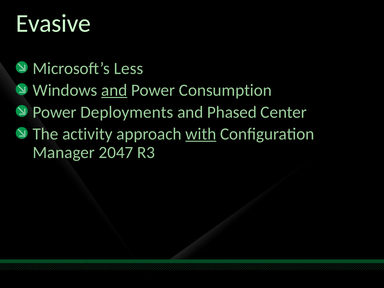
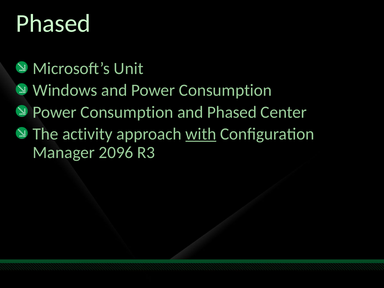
Evasive at (53, 23): Evasive -> Phased
Less: Less -> Unit
and at (114, 90) underline: present -> none
Deployments at (127, 112): Deployments -> Consumption
2047: 2047 -> 2096
